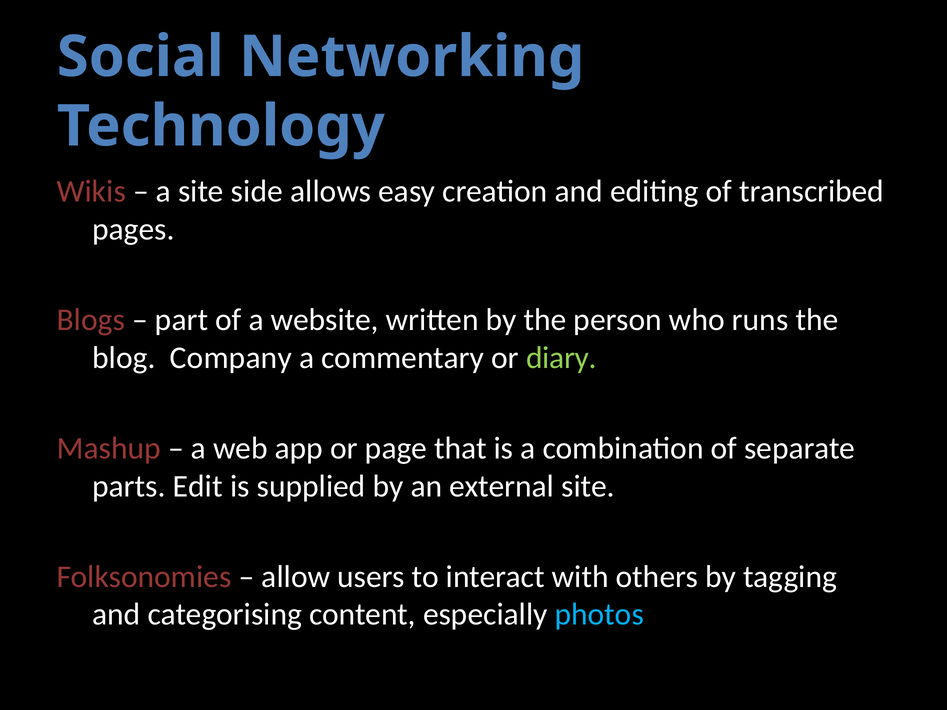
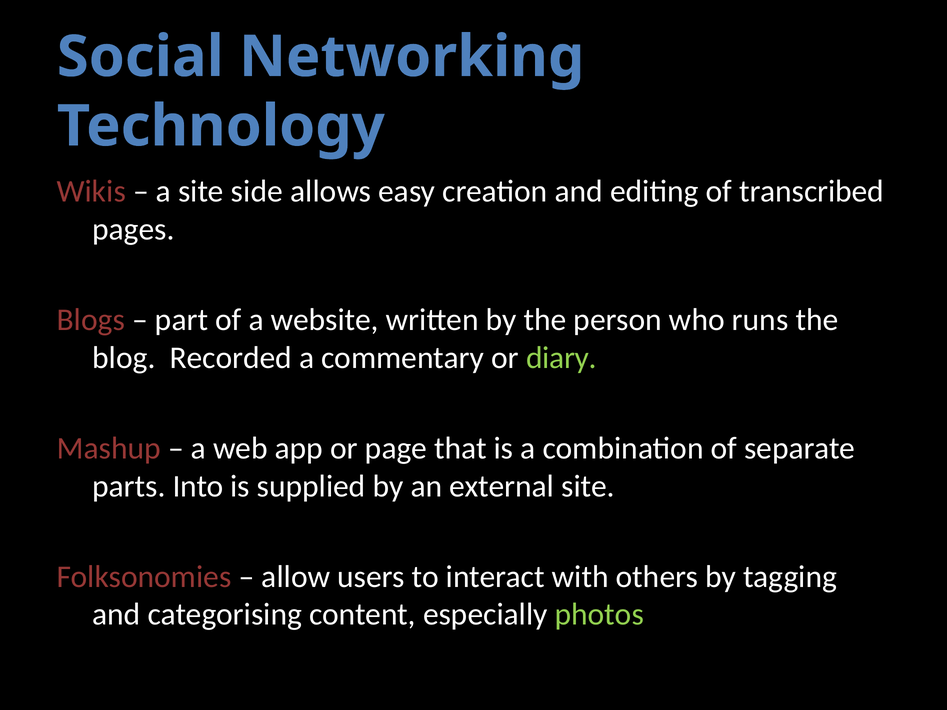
Company: Company -> Recorded
Edit: Edit -> Into
photos colour: light blue -> light green
